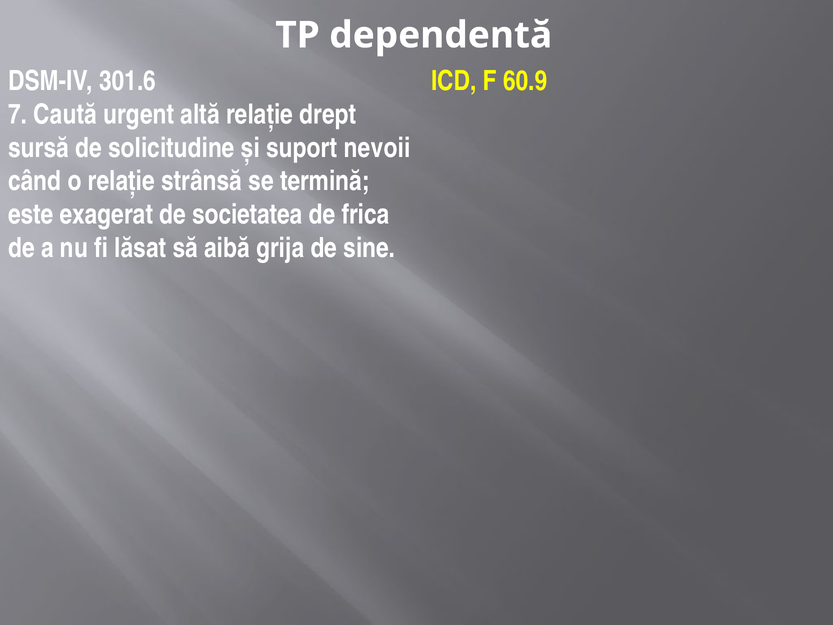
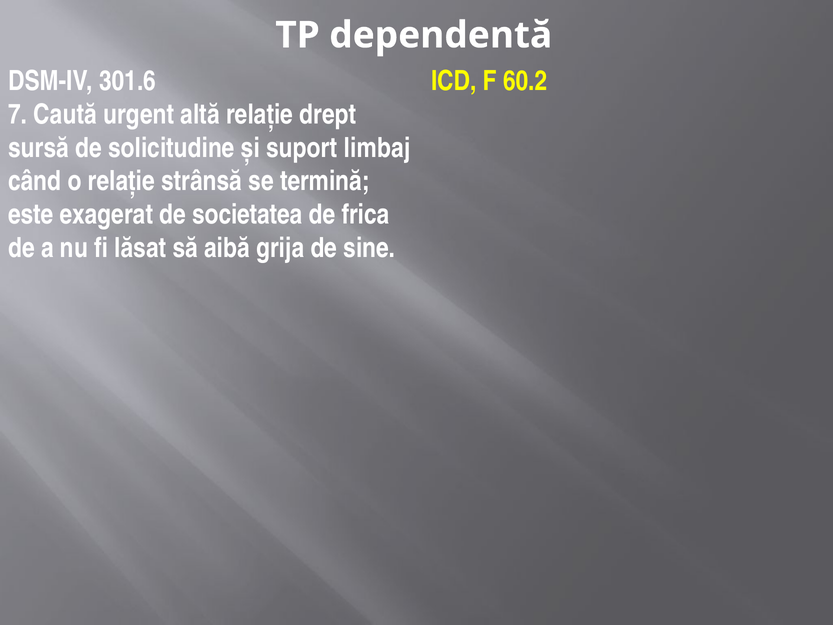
60.9: 60.9 -> 60.2
nevoii: nevoii -> limbaj
